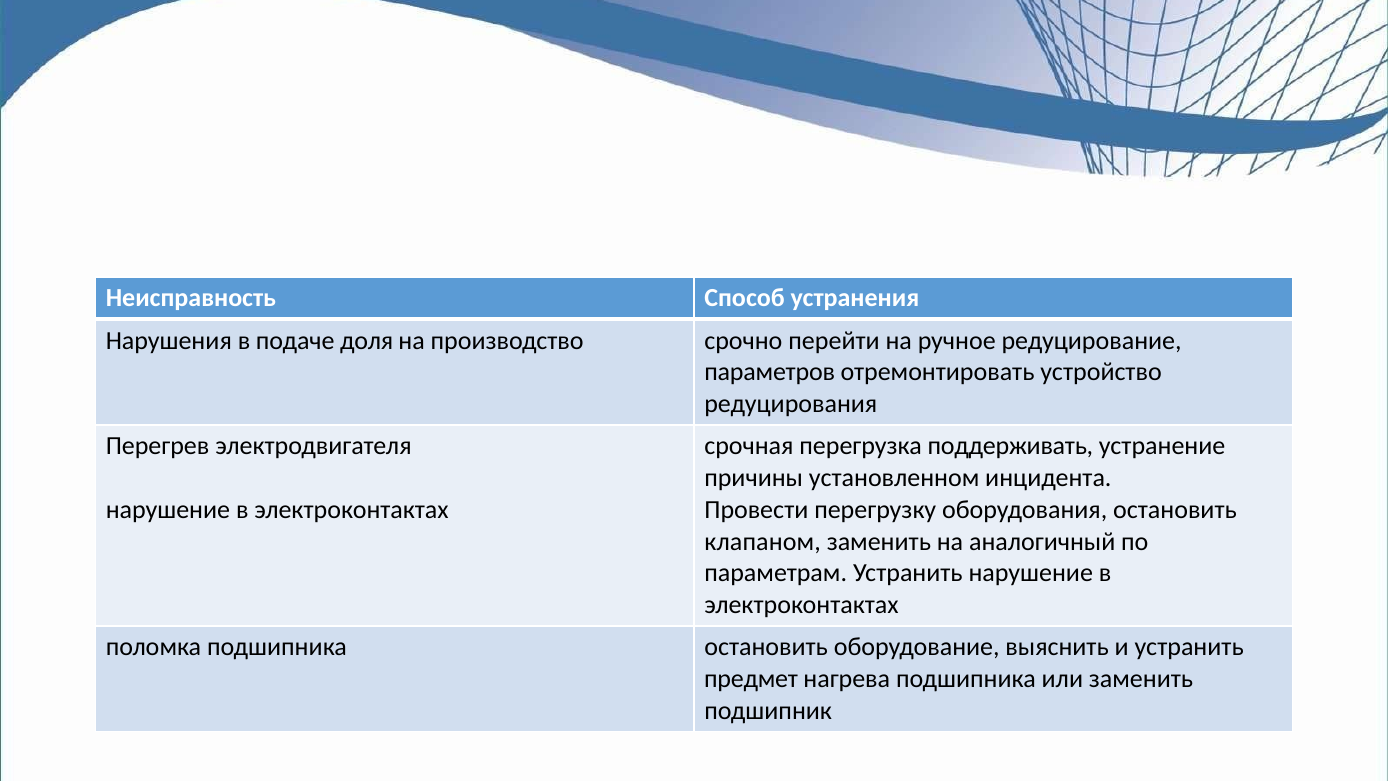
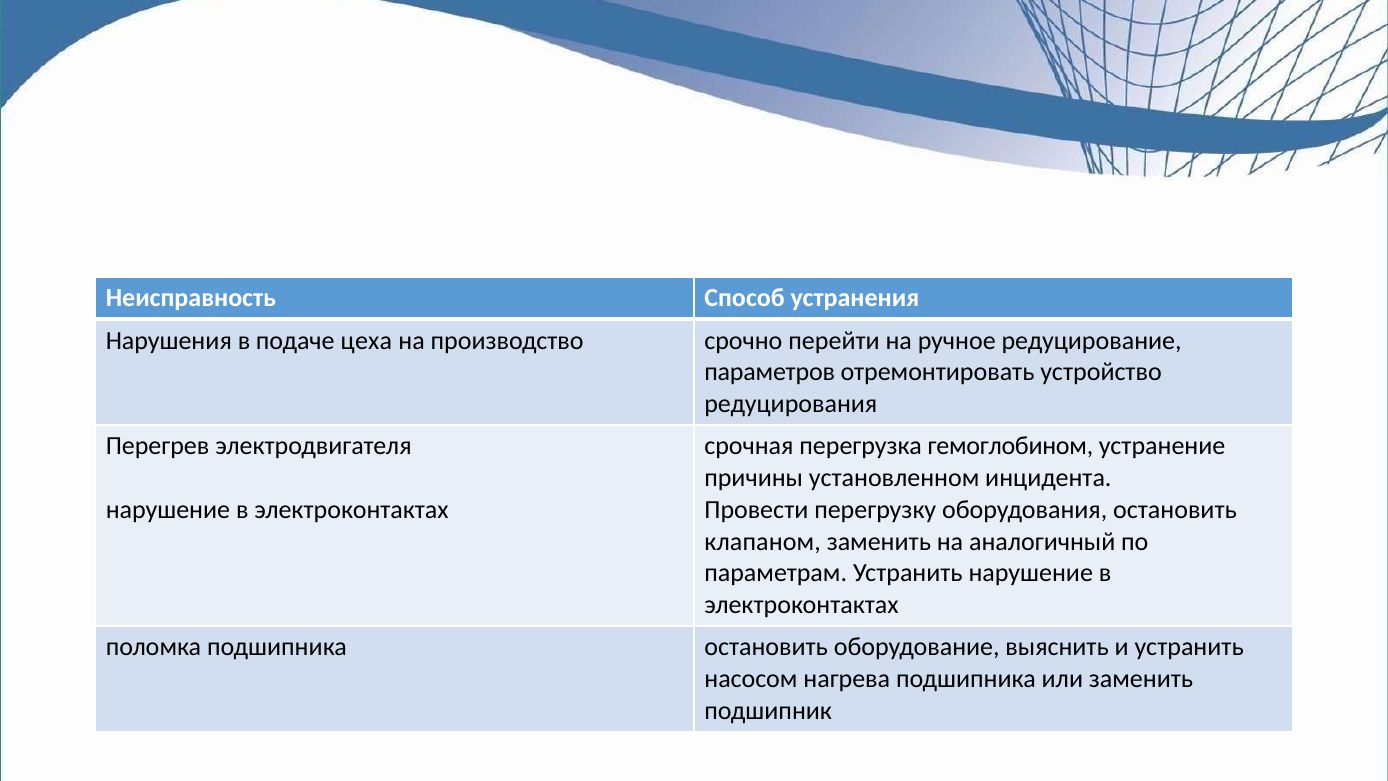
доля: доля -> цеха
поддерживать: поддерживать -> гемоглобином
предмет: предмет -> насосом
